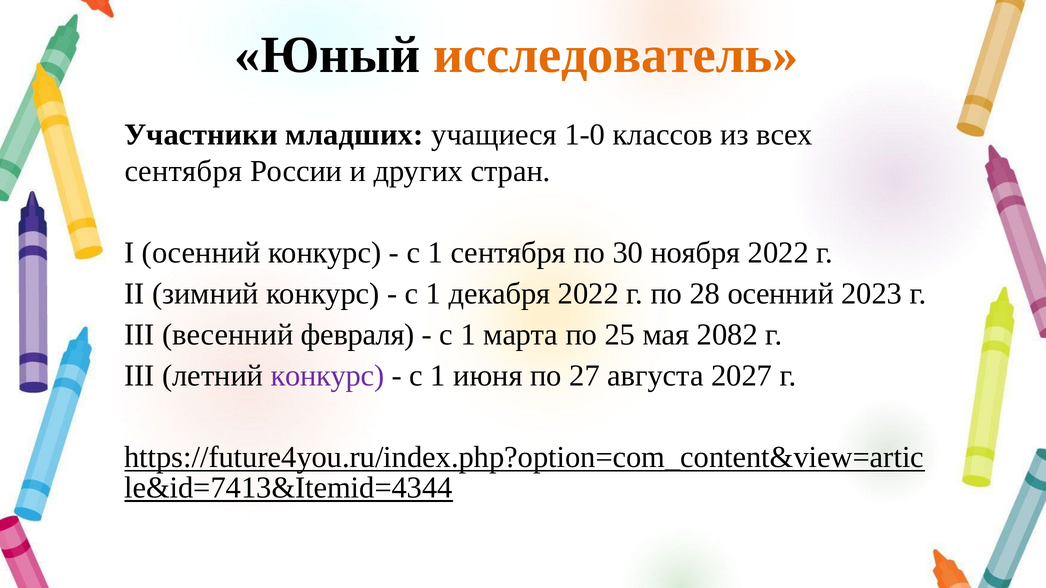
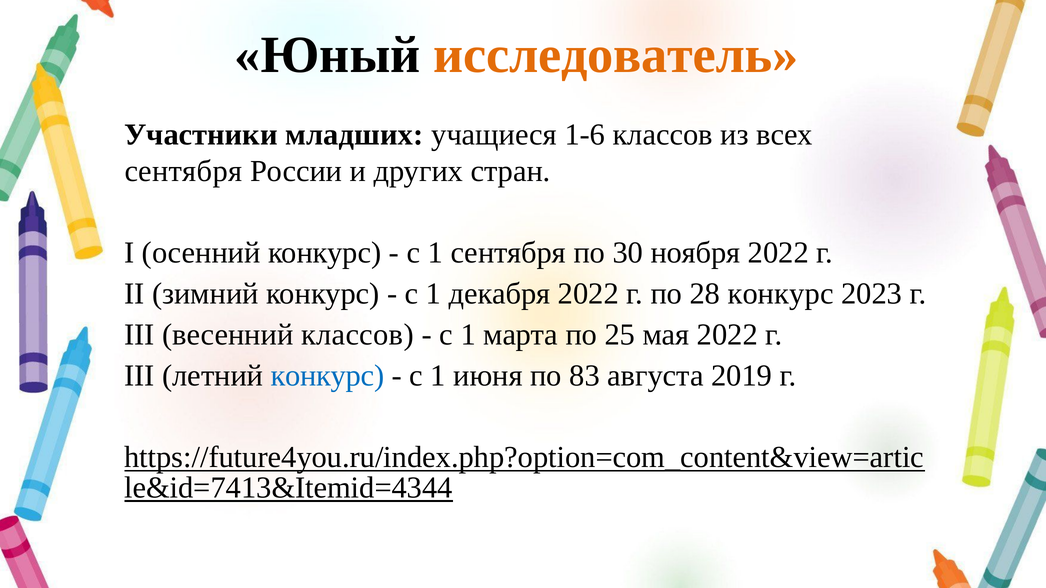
1-0: 1-0 -> 1-6
28 осенний: осенний -> конкурс
весенний февраля: февраля -> классов
мая 2082: 2082 -> 2022
конкурс at (328, 376) colour: purple -> blue
27: 27 -> 83
2027: 2027 -> 2019
